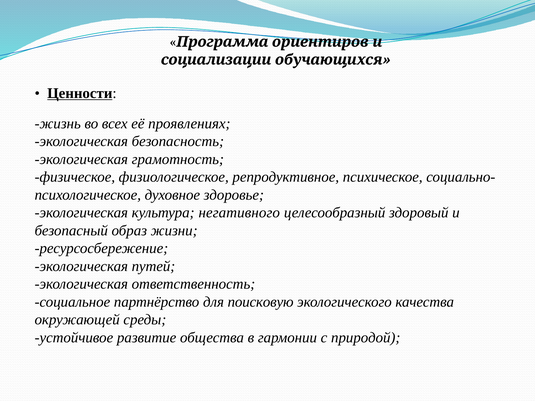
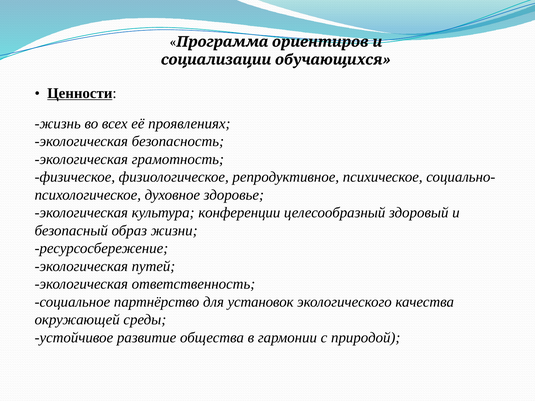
негативного: негативного -> конференции
поисковую: поисковую -> установок
